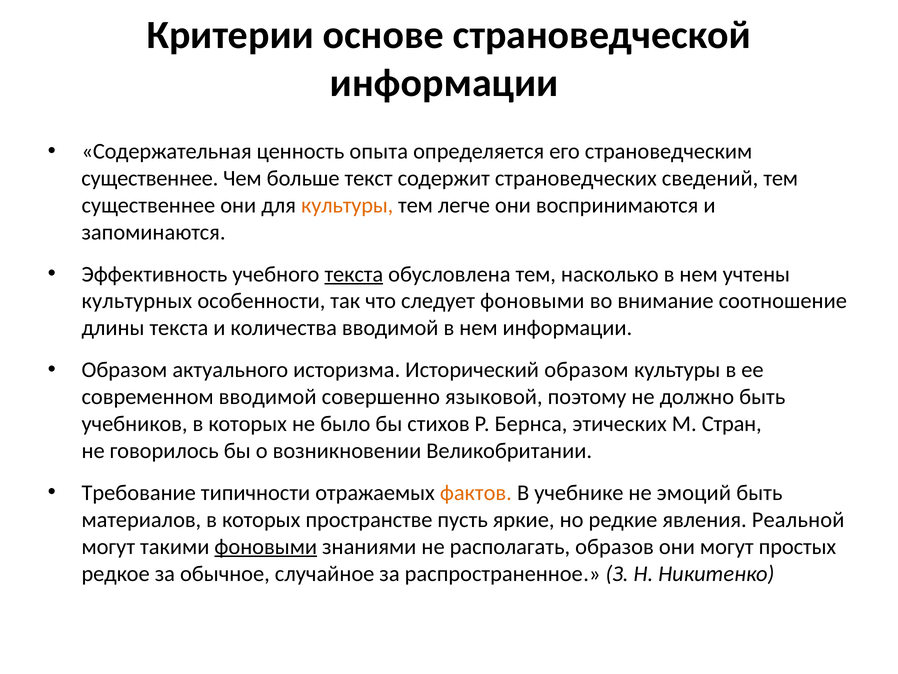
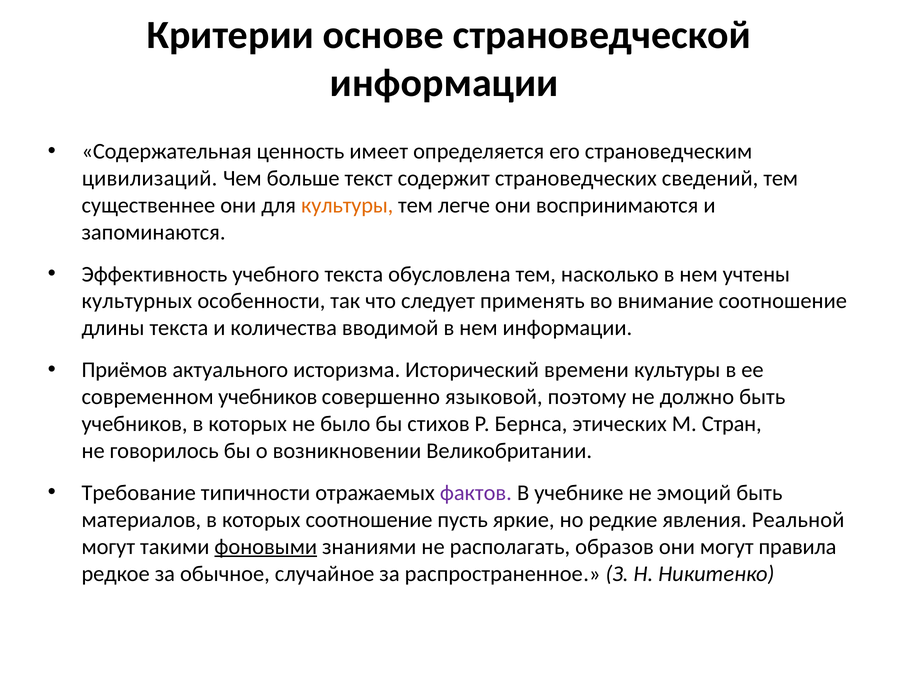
опыта: опыта -> имеет
существеннее at (150, 178): существеннее -> цивилизаций
текста at (354, 274) underline: present -> none
следует фоновыми: фоновыми -> применять
Образом at (124, 370): Образом -> Приёмов
Исторический образом: образом -> времени
современном вводимой: вводимой -> учебников
фактов colour: orange -> purple
которых пространстве: пространстве -> соотношение
простых: простых -> правила
